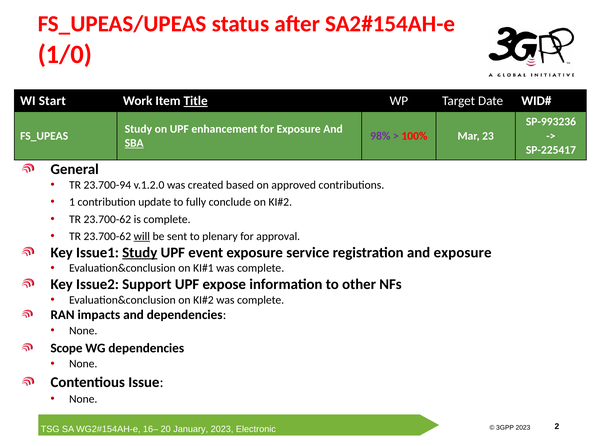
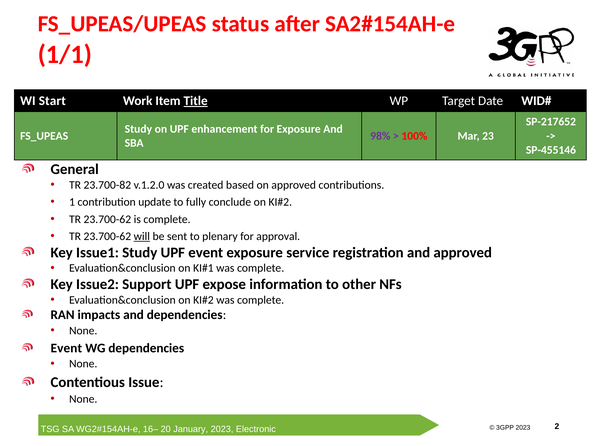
1/0: 1/0 -> 1/1
SP-993236: SP-993236 -> SP-217652
SBA underline: present -> none
SP-225417: SP-225417 -> SP-455146
23.700-94: 23.700-94 -> 23.700-82
Study at (140, 252) underline: present -> none
and exposure: exposure -> approved
Scope at (66, 348): Scope -> Event
